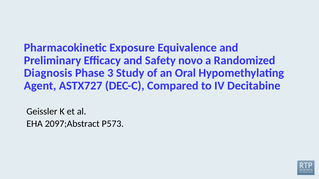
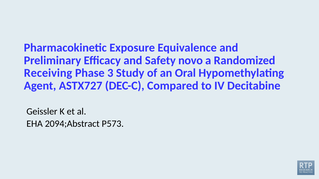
Diagnosis: Diagnosis -> Receiving
2097;Abstract: 2097;Abstract -> 2094;Abstract
